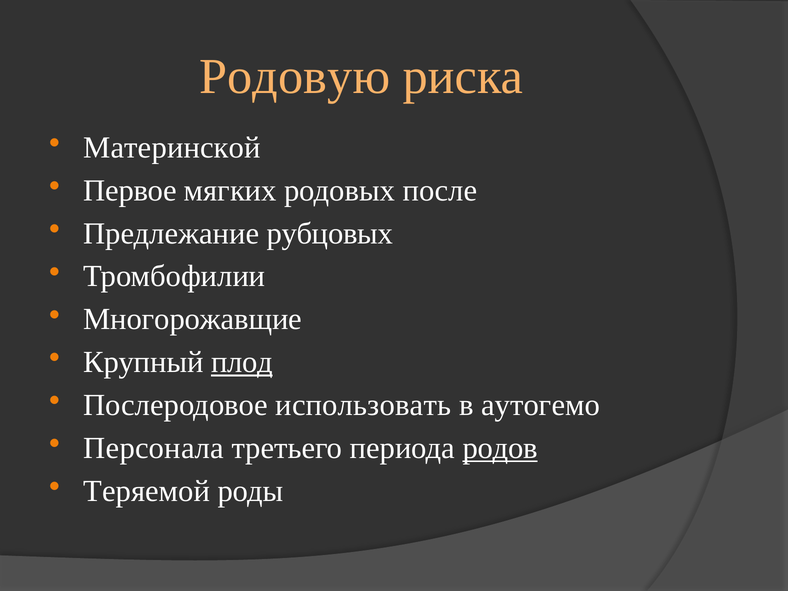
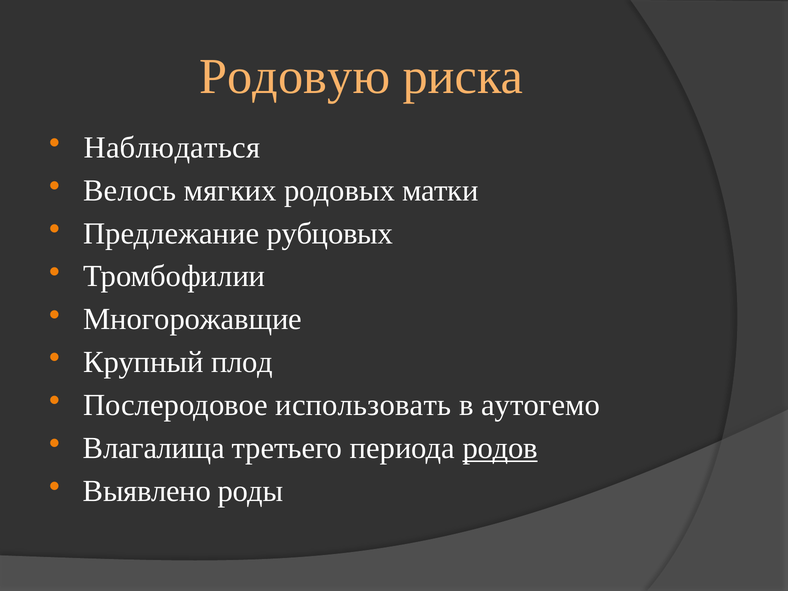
Материнской: Материнской -> Наблюдаться
Первое: Первое -> Велось
после: после -> матки
плод underline: present -> none
Персонала: Персонала -> Влагалища
Теряемой: Теряемой -> Выявлено
